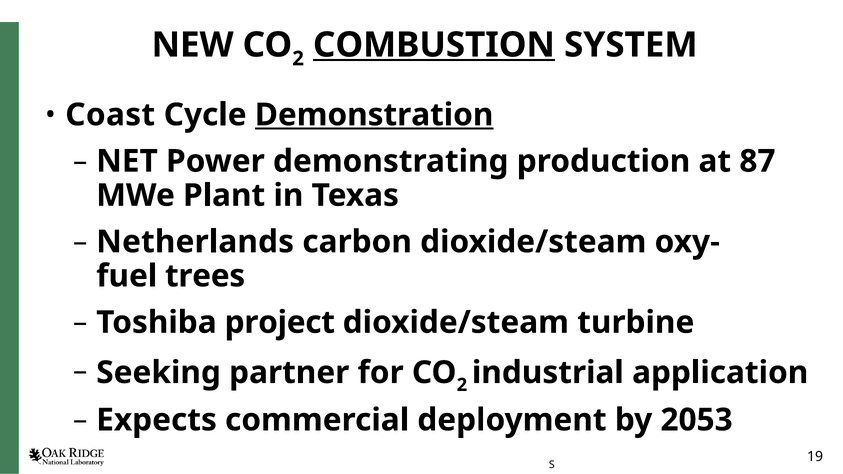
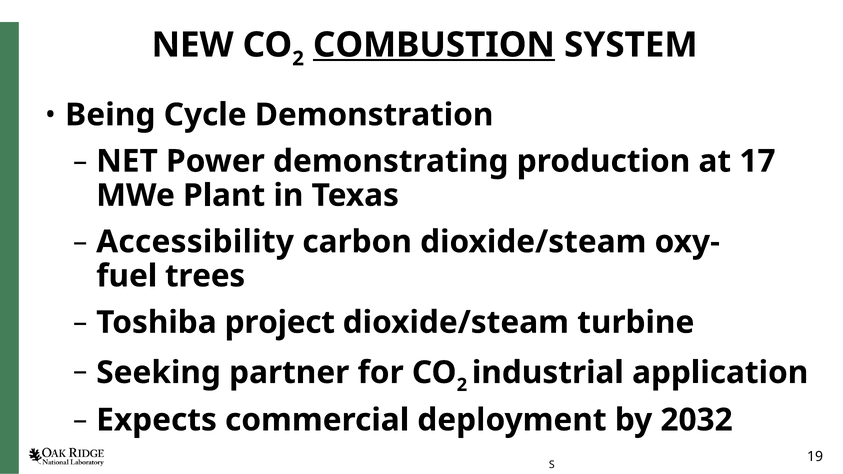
Coast: Coast -> Being
Demonstration underline: present -> none
87: 87 -> 17
Netherlands: Netherlands -> Accessibility
2053: 2053 -> 2032
